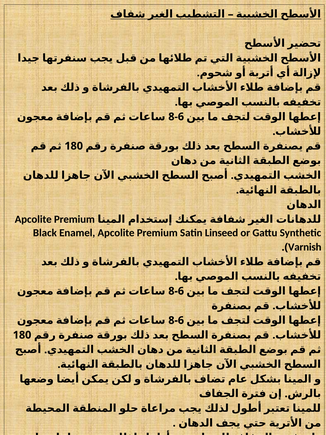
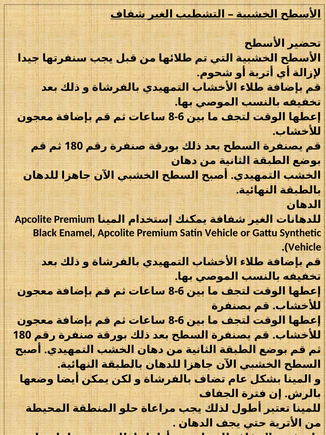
Satin Linseed: Linseed -> Vehicle
Varnish at (305, 247): Varnish -> Vehicle
